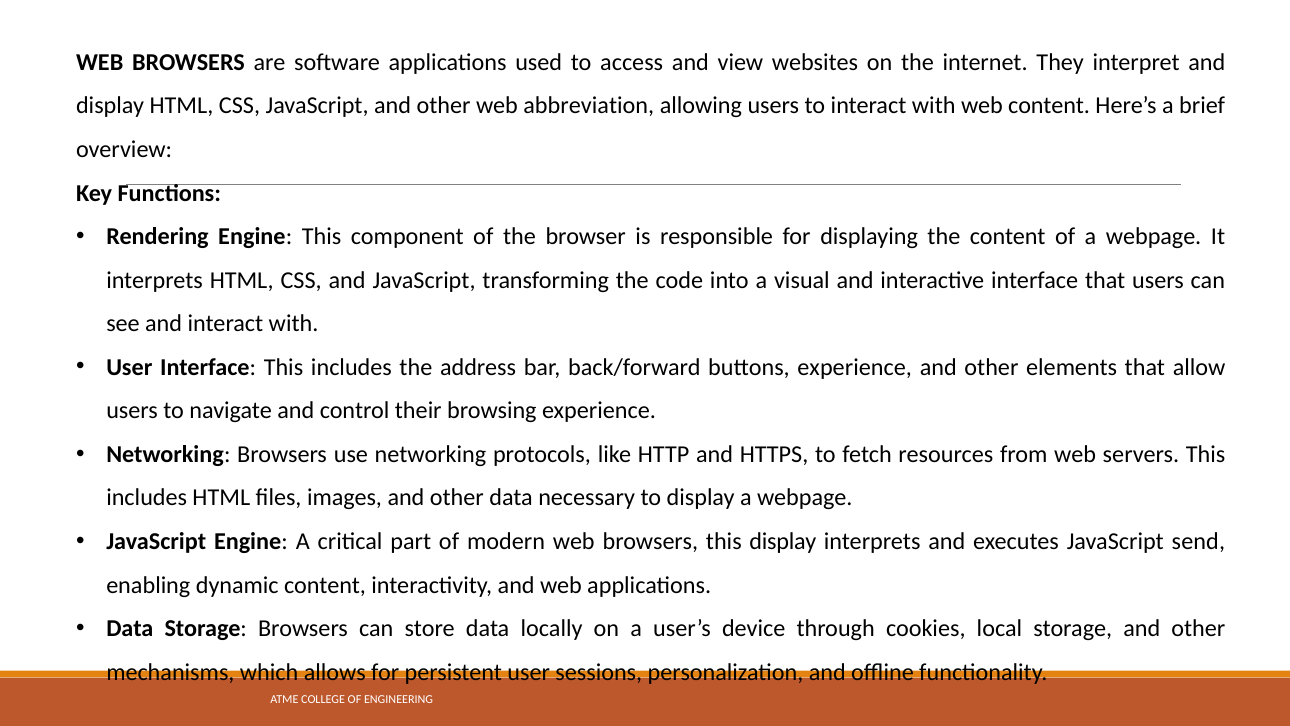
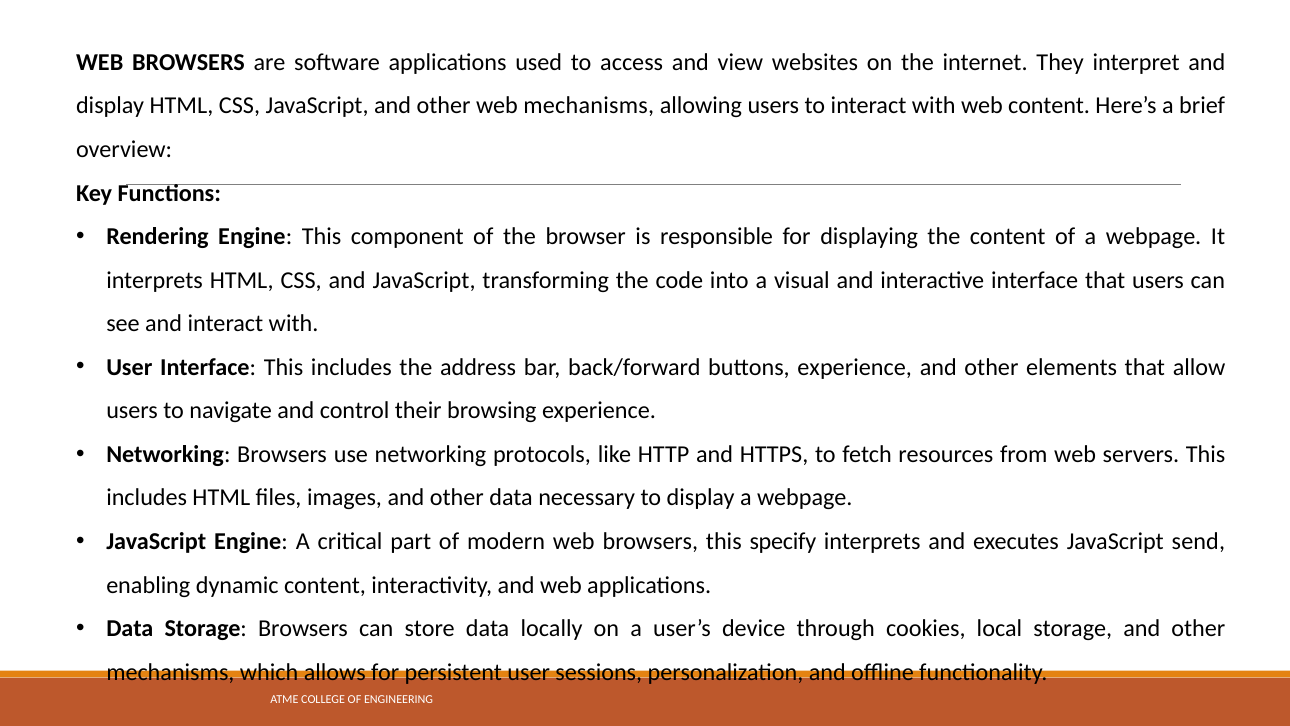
web abbreviation: abbreviation -> mechanisms
this display: display -> specify
